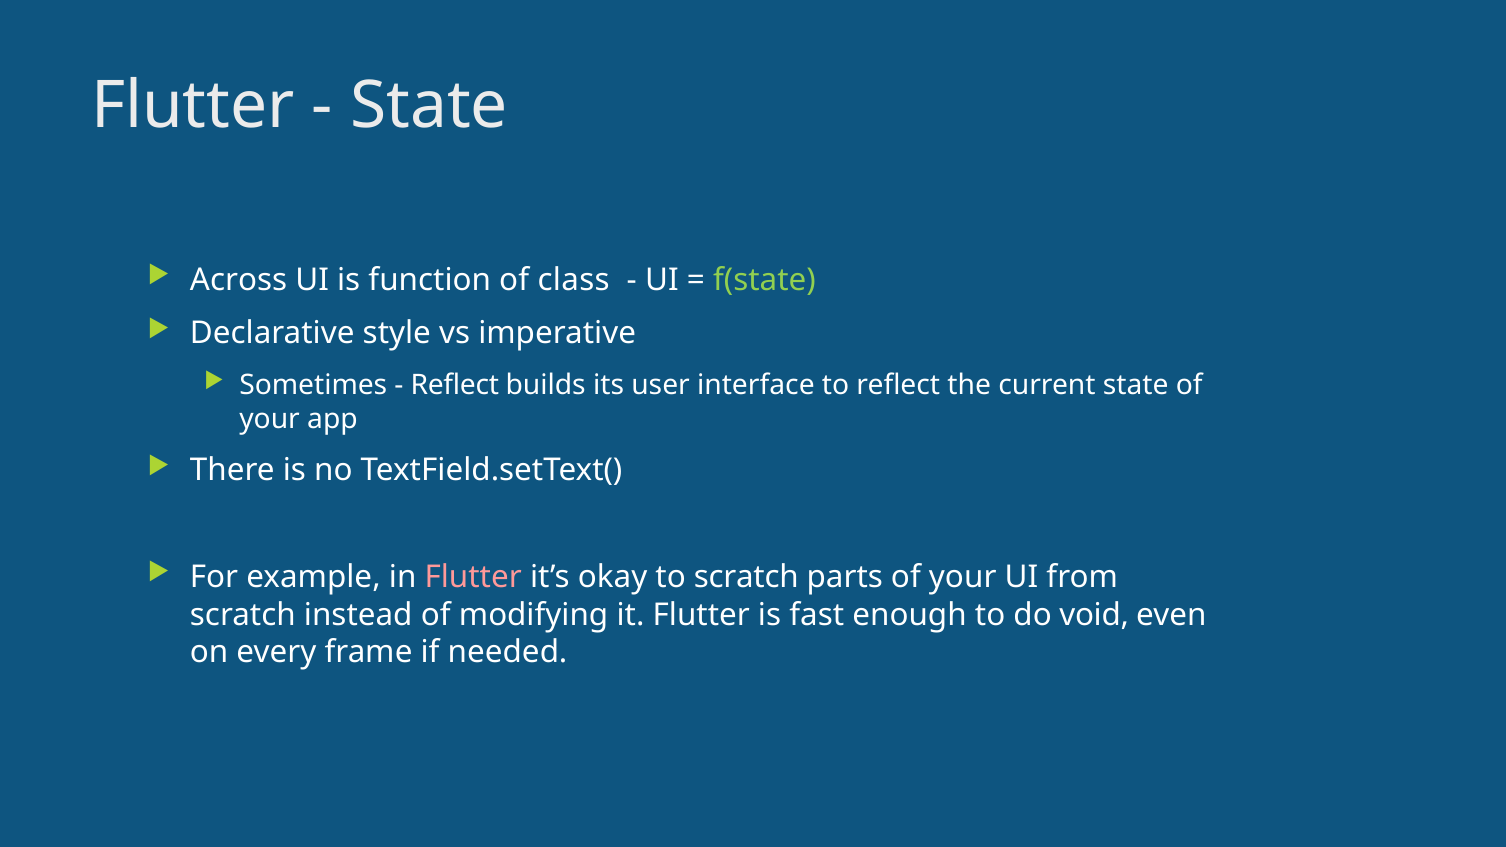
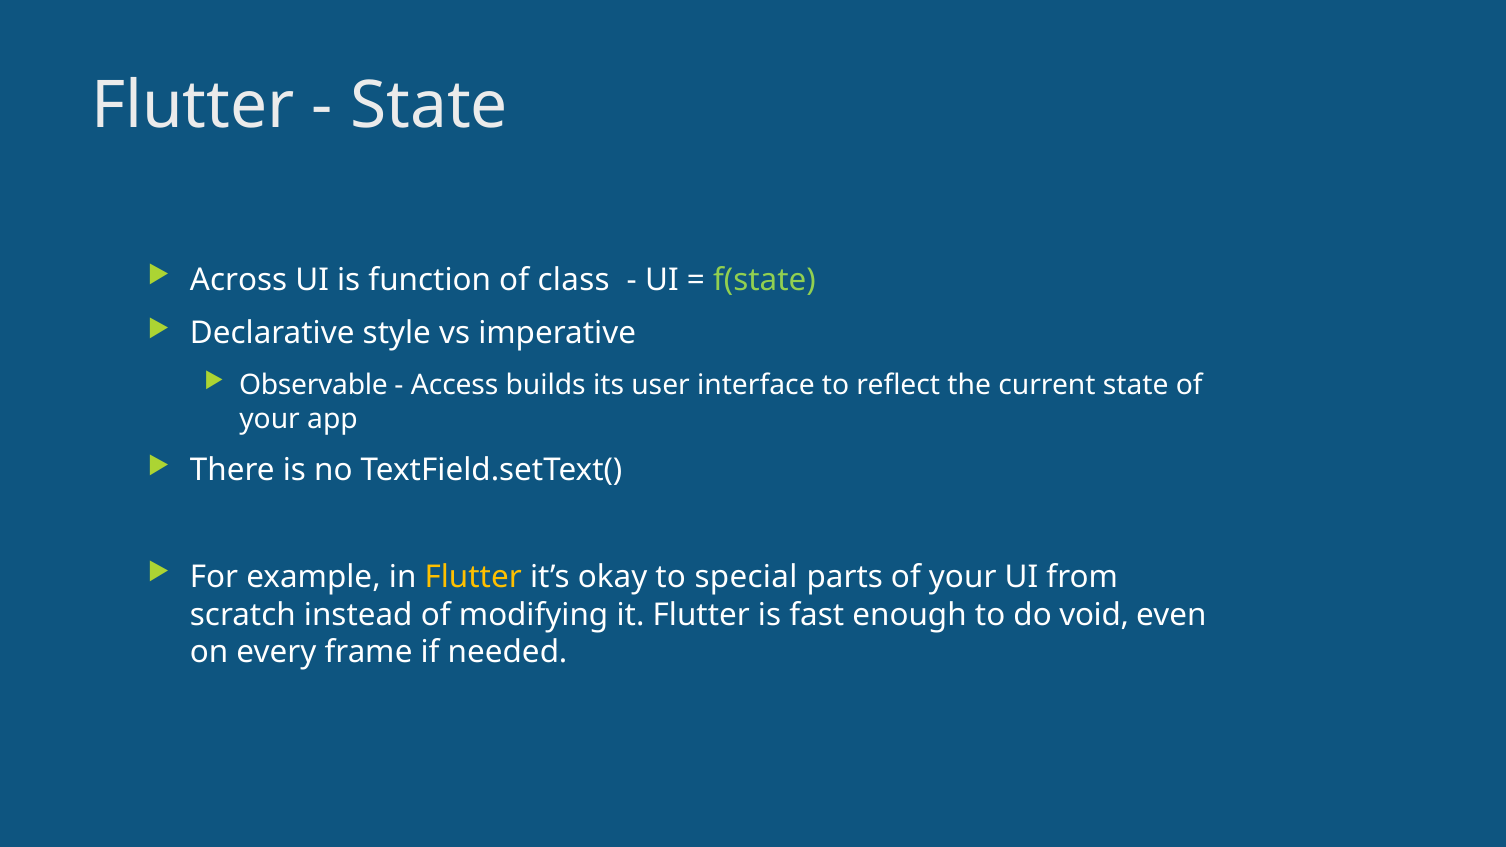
Sometimes: Sometimes -> Observable
Reflect at (455, 385): Reflect -> Access
Flutter at (473, 577) colour: pink -> yellow
to scratch: scratch -> special
